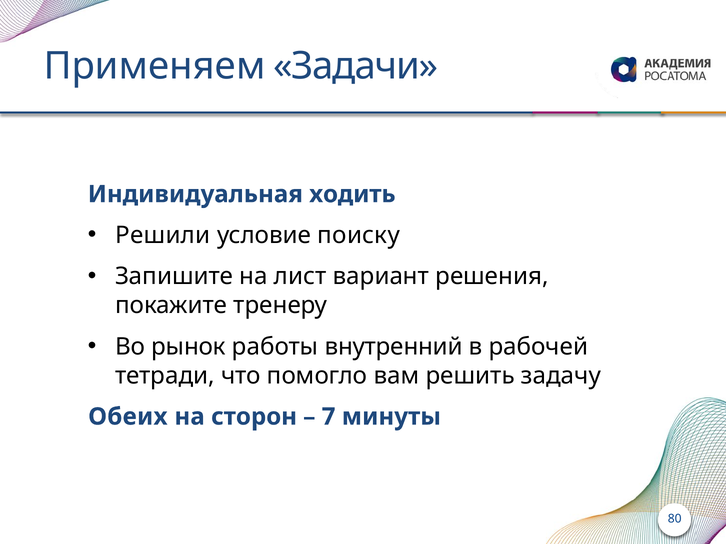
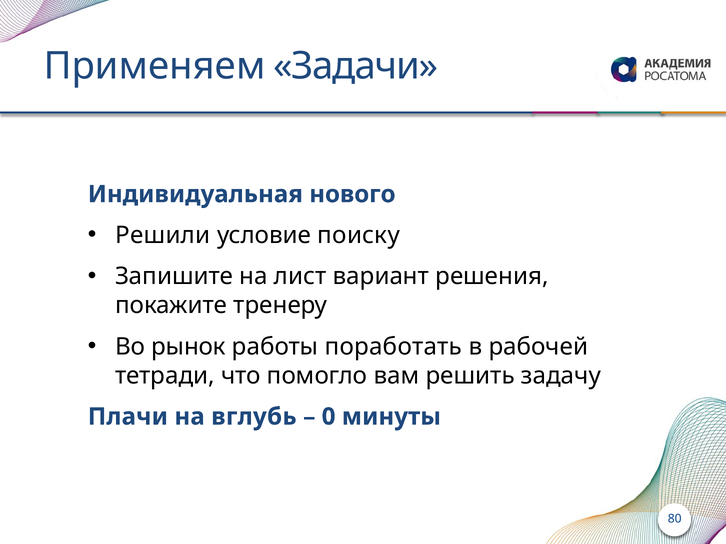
ходить: ходить -> нового
внутренний: внутренний -> поработать
Обеих: Обеих -> Плачи
сторон: сторон -> вглубь
7: 7 -> 0
